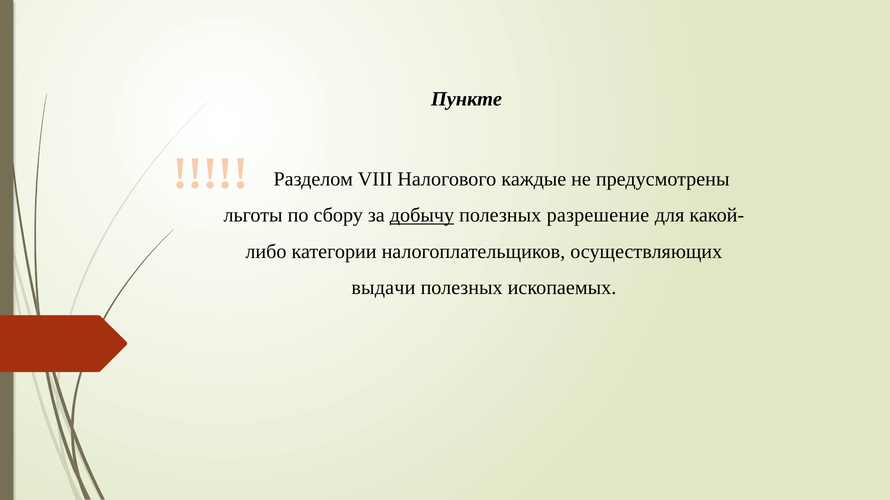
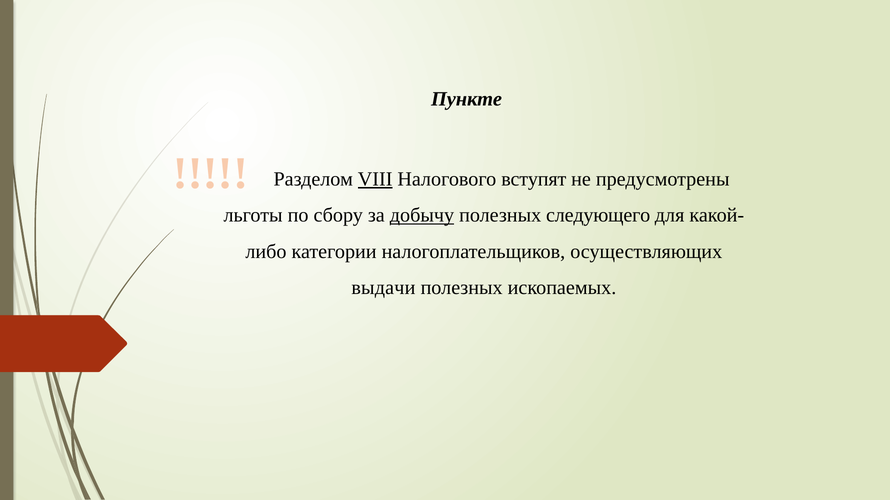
VIII underline: none -> present
каждые: каждые -> вступят
разрешение: разрешение -> следующего
